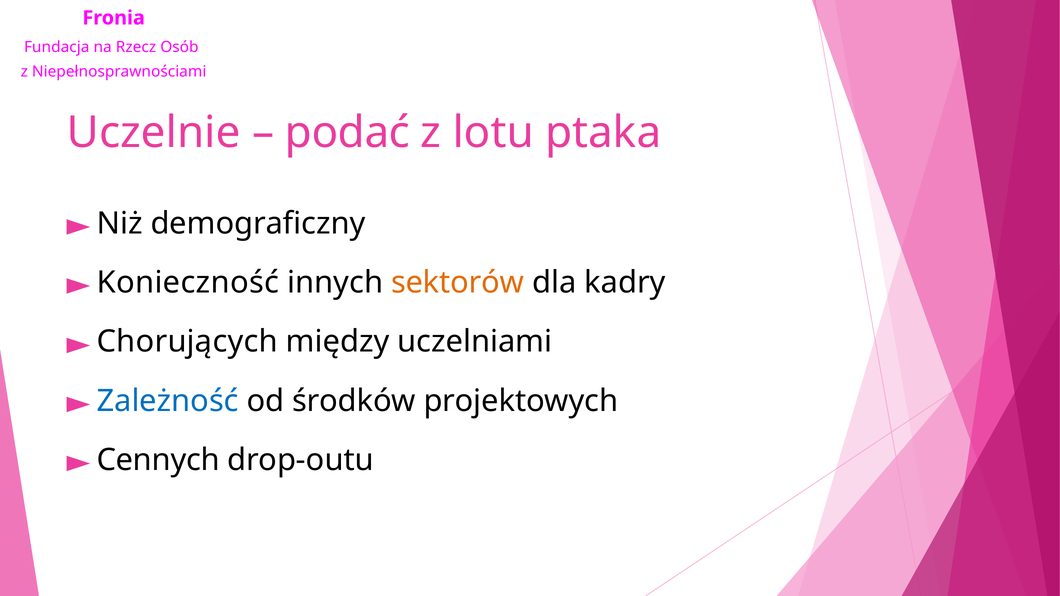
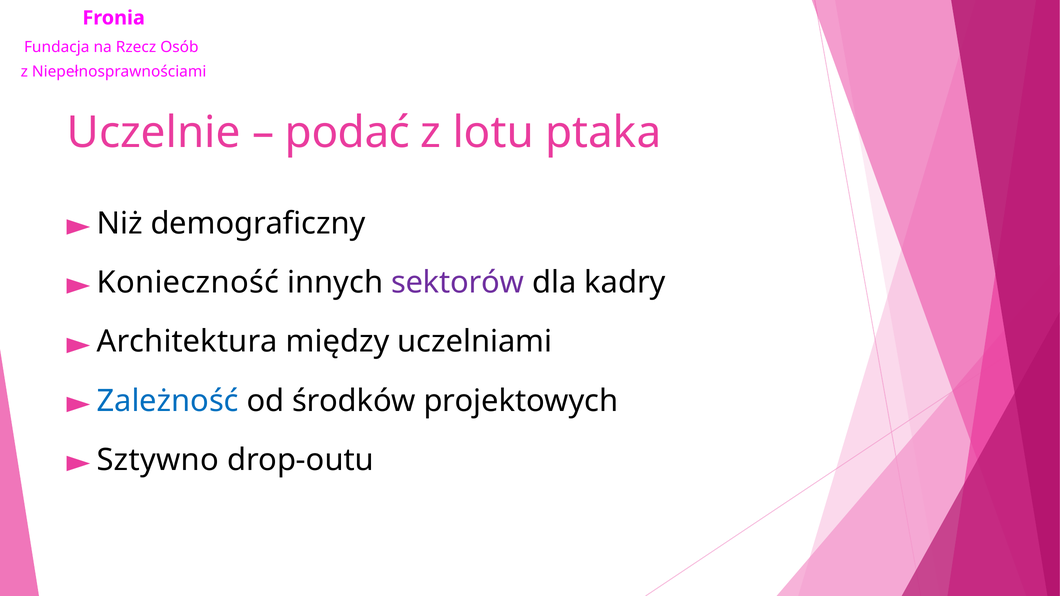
sektorów colour: orange -> purple
Chorujących: Chorujących -> Architektura
Cennych: Cennych -> Sztywno
